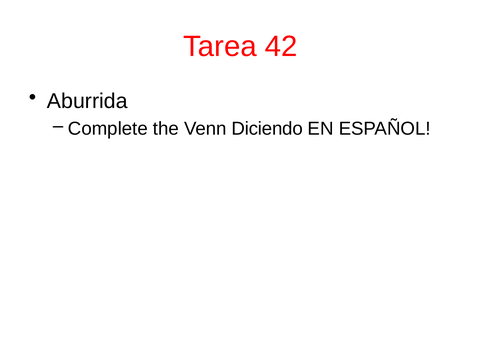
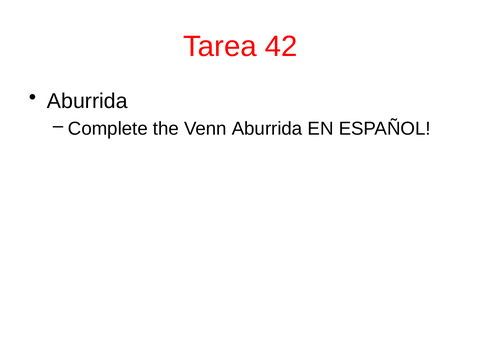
Venn Diciendo: Diciendo -> Aburrida
